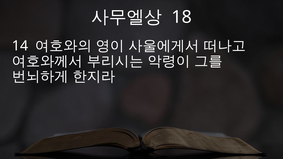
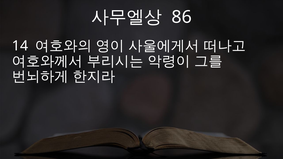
18: 18 -> 86
